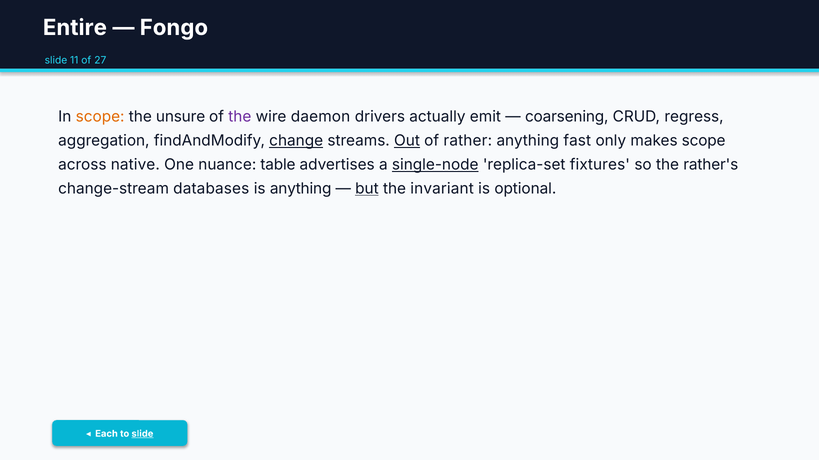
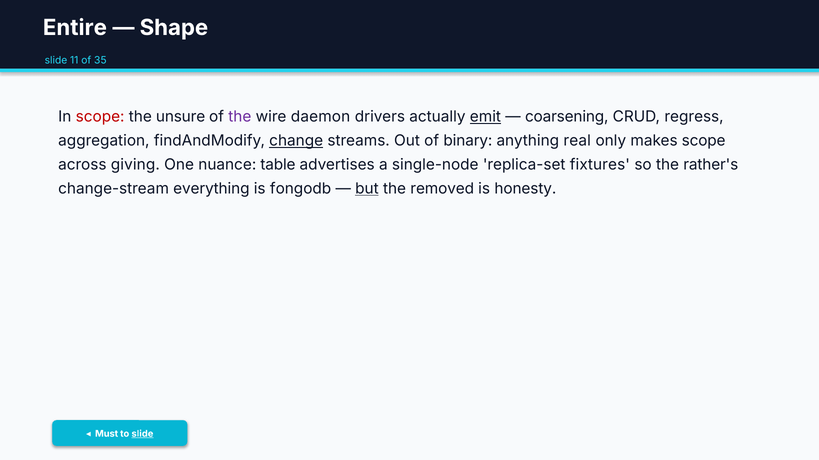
Fongo: Fongo -> Shape
27: 27 -> 35
scope at (100, 117) colour: orange -> red
emit underline: none -> present
Out underline: present -> none
rather: rather -> binary
fast: fast -> real
native: native -> giving
single-node underline: present -> none
databases: databases -> everything
is anything: anything -> fongodb
invariant: invariant -> removed
optional: optional -> honesty
Each: Each -> Must
